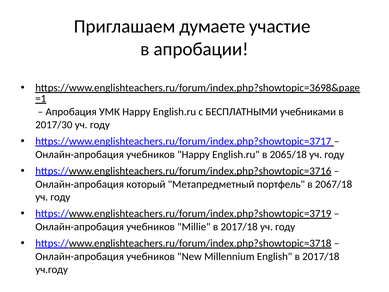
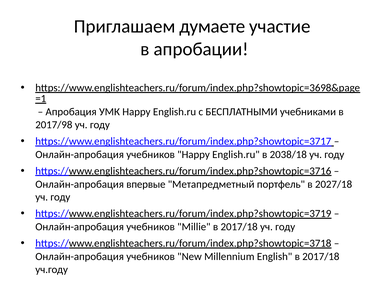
2017/30: 2017/30 -> 2017/98
2065/18: 2065/18 -> 2038/18
который: который -> впервые
2067/18: 2067/18 -> 2027/18
